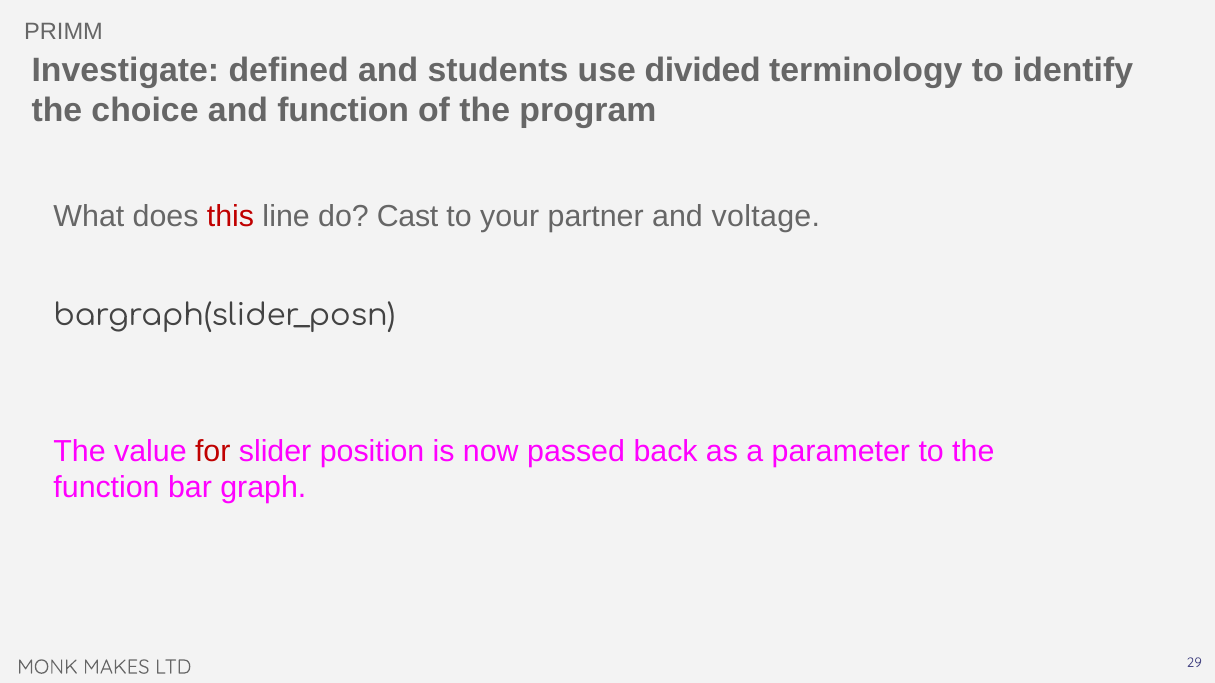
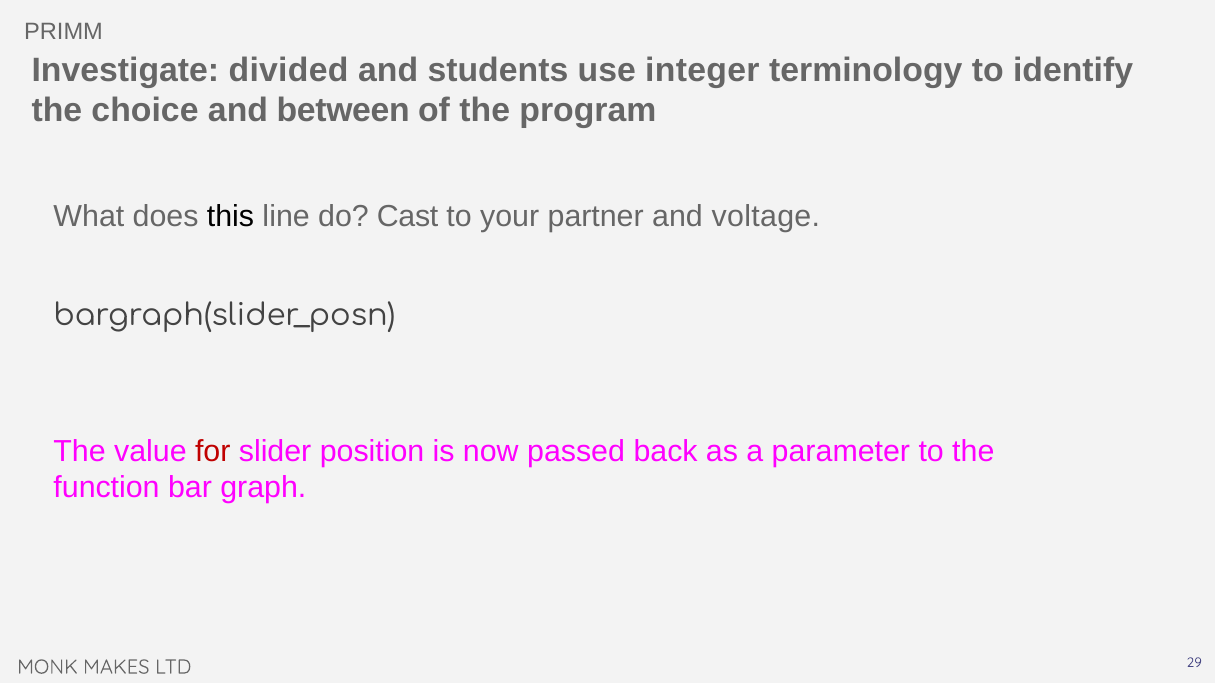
defined: defined -> divided
divided: divided -> integer
and function: function -> between
this colour: red -> black
